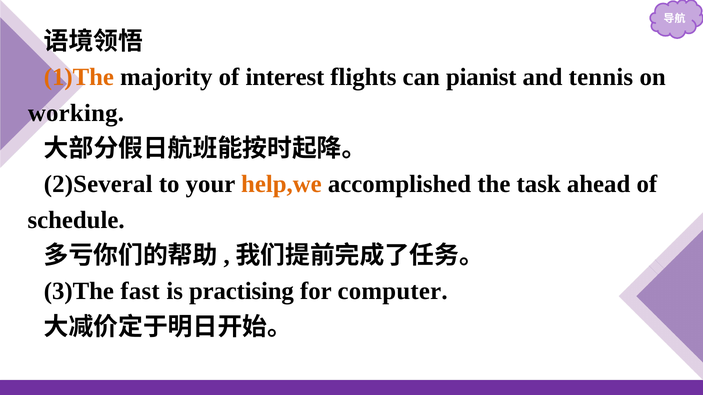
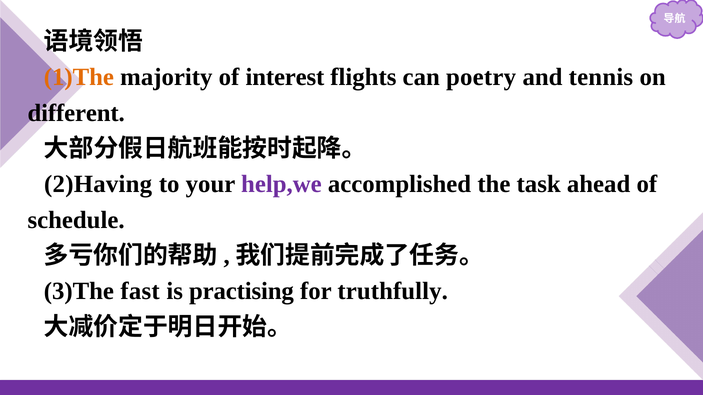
pianist: pianist -> poetry
working: working -> different
2)Several: 2)Several -> 2)Having
help,we colour: orange -> purple
computer: computer -> truthfully
